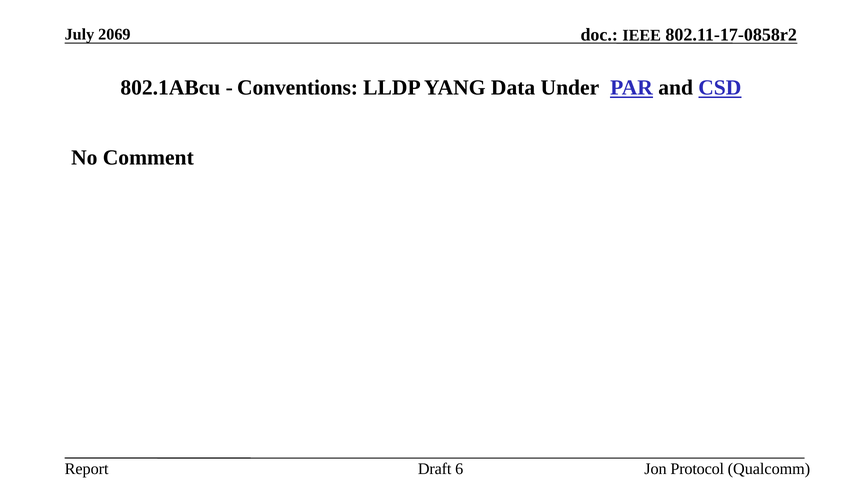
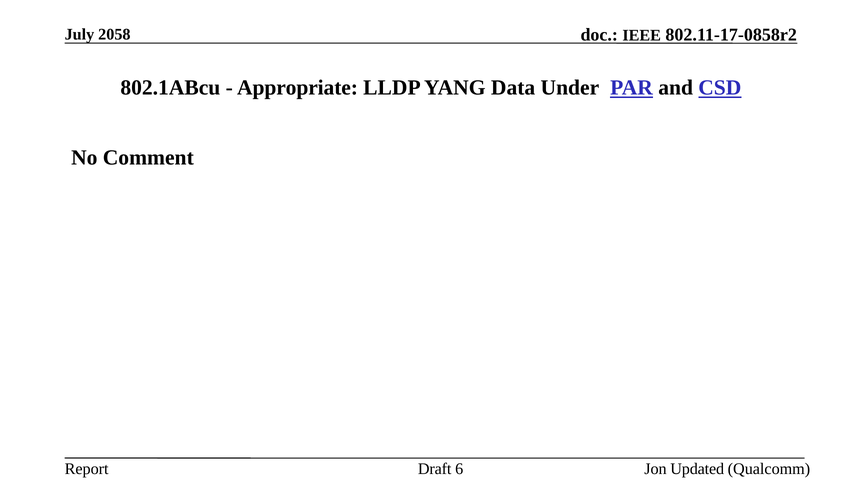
2069: 2069 -> 2058
Conventions: Conventions -> Appropriate
Protocol: Protocol -> Updated
